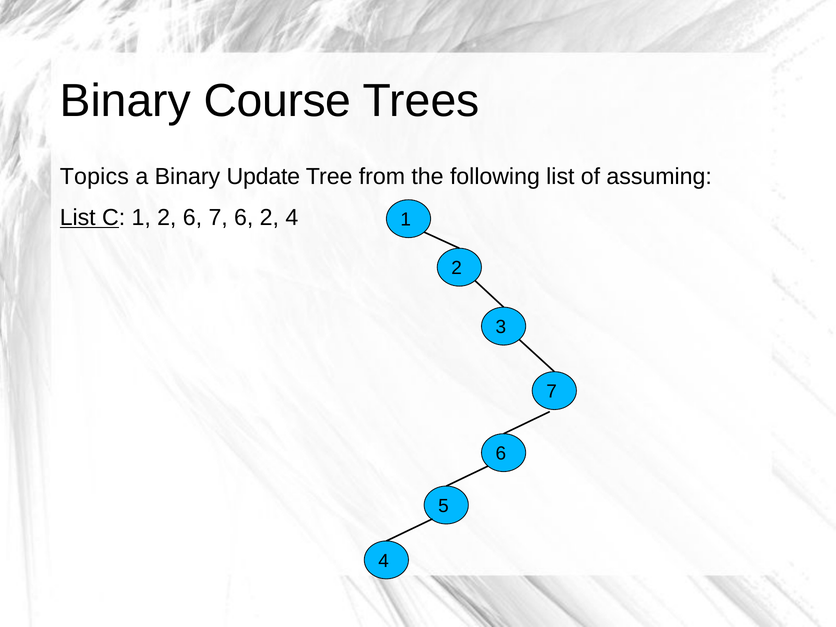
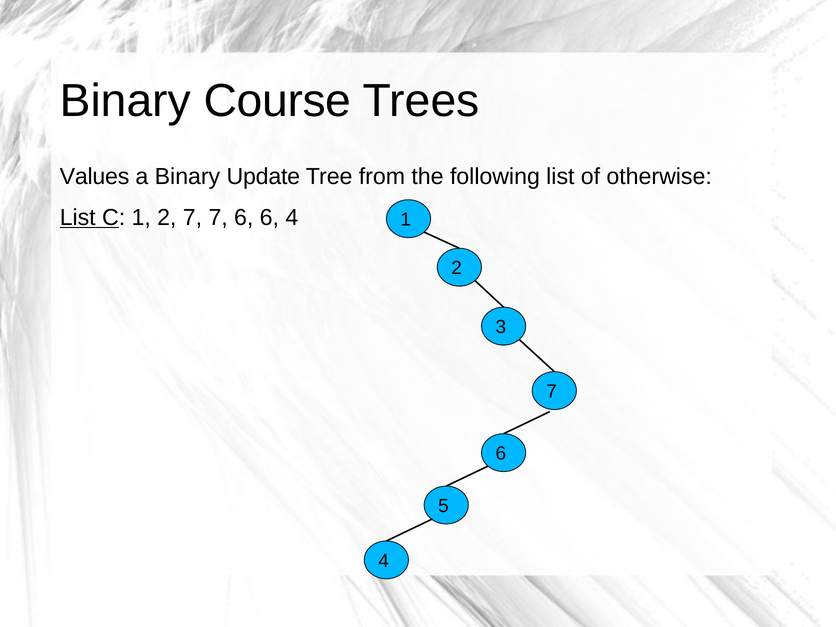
Topics: Topics -> Values
assuming: assuming -> otherwise
2 6: 6 -> 7
6 2: 2 -> 6
